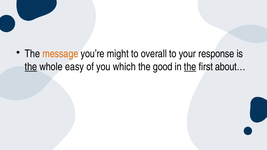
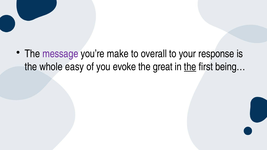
message colour: orange -> purple
might: might -> make
the at (31, 67) underline: present -> none
which: which -> evoke
good: good -> great
about…: about… -> being…
